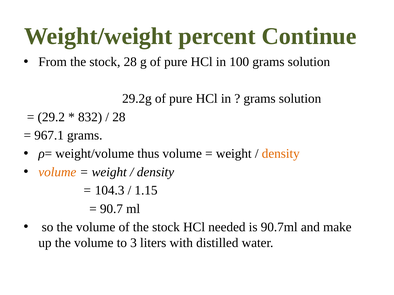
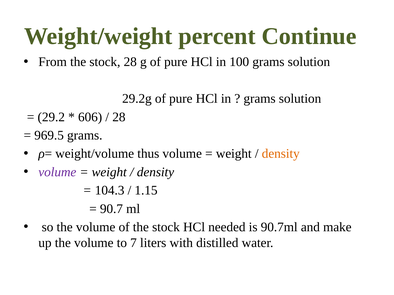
832: 832 -> 606
967.1: 967.1 -> 969.5
volume at (57, 172) colour: orange -> purple
3: 3 -> 7
